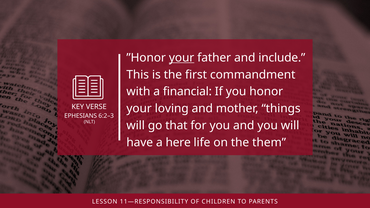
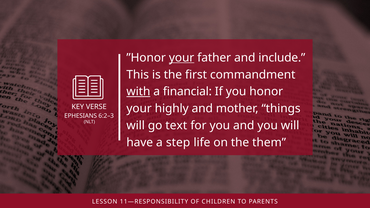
with underline: none -> present
loving: loving -> highly
that: that -> text
here: here -> step
